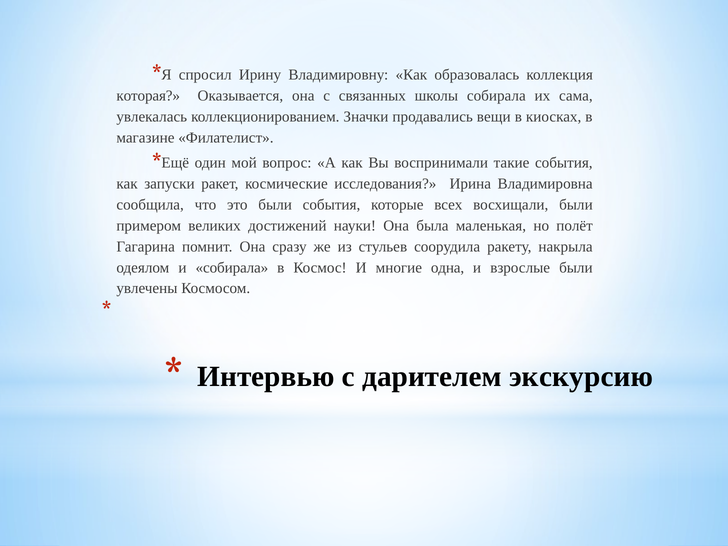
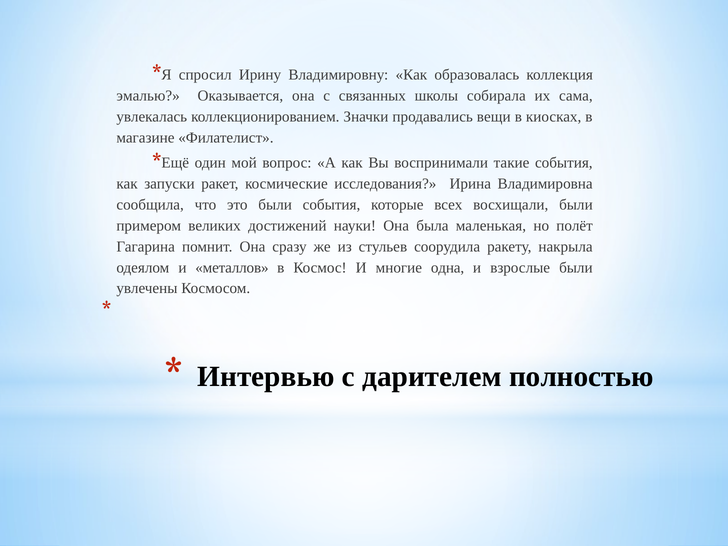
которая: которая -> эмалью
и собирала: собирала -> металлов
экскурсию: экскурсию -> полностью
